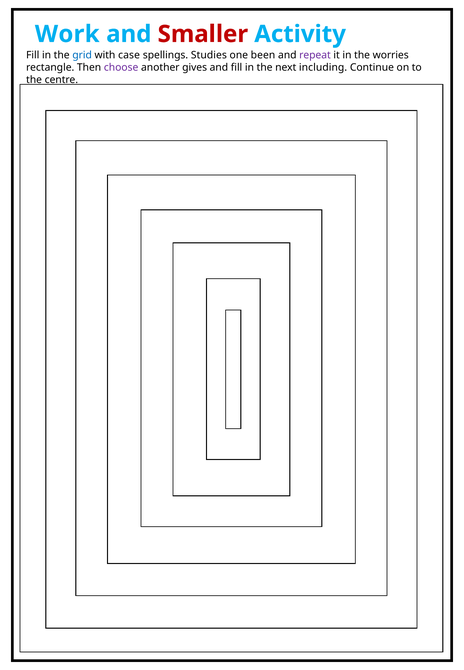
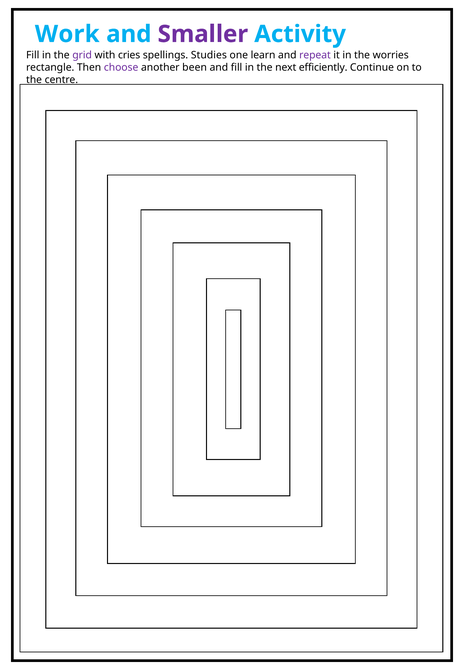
Smaller colour: red -> purple
grid colour: blue -> purple
case: case -> cries
been: been -> learn
gives: gives -> been
including: including -> efficiently
